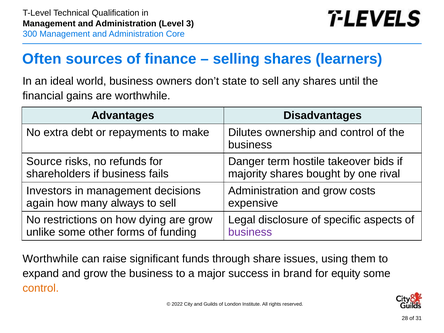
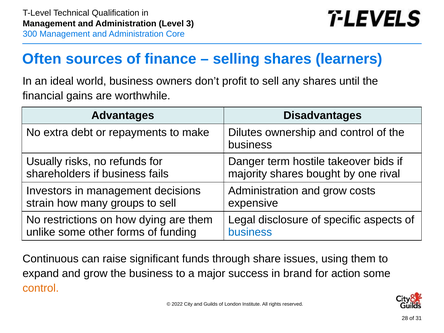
state: state -> profit
Source: Source -> Usually
again: again -> strain
always: always -> groups
are grow: grow -> them
business at (250, 232) colour: purple -> blue
Worthwhile at (50, 259): Worthwhile -> Continuous
equity: equity -> action
